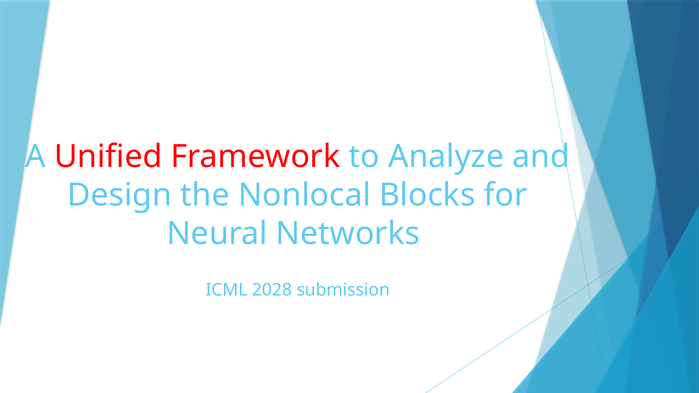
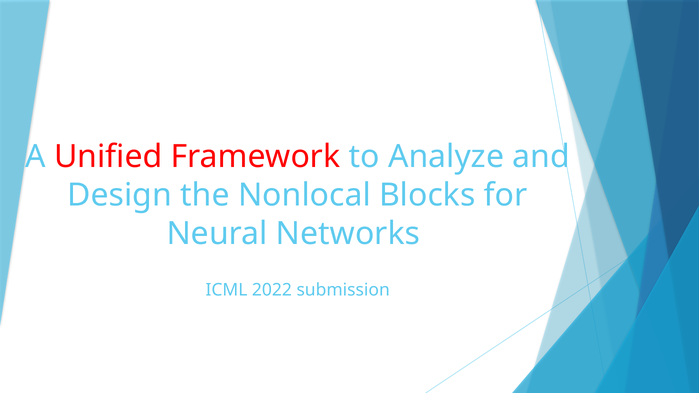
2028: 2028 -> 2022
